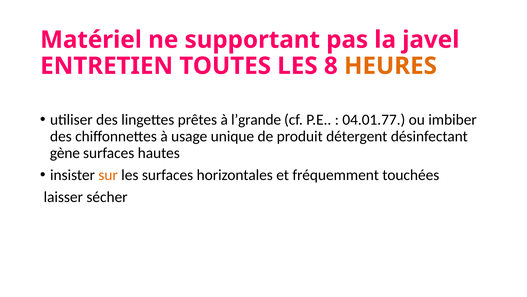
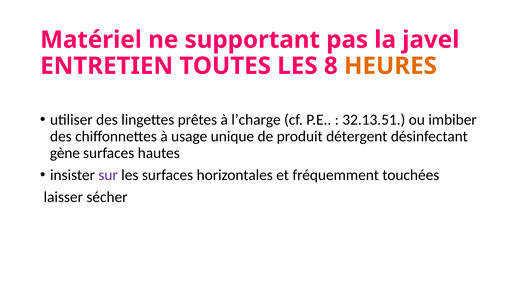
l’grande: l’grande -> l’charge
04.01.77: 04.01.77 -> 32.13.51
sur colour: orange -> purple
